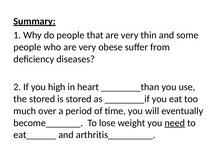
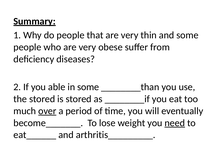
high: high -> able
in heart: heart -> some
over underline: none -> present
